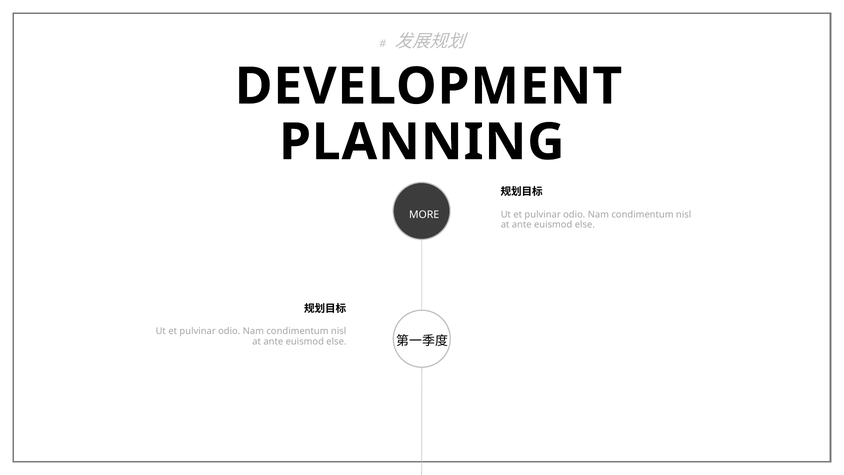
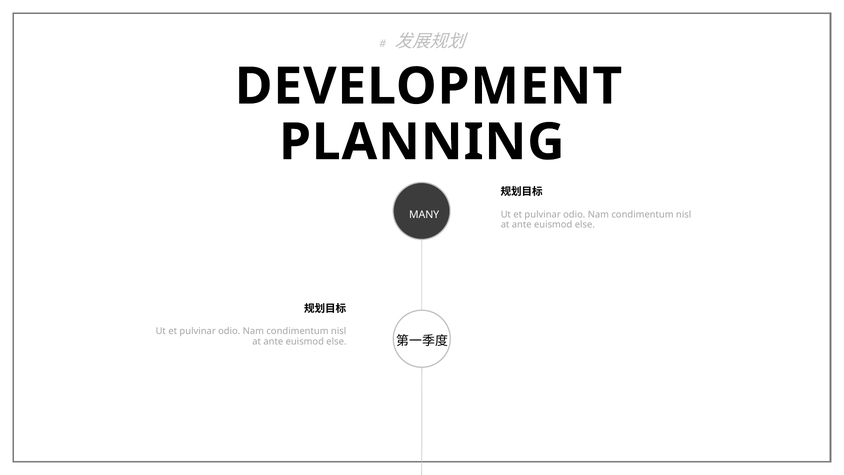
MORE: MORE -> MANY
